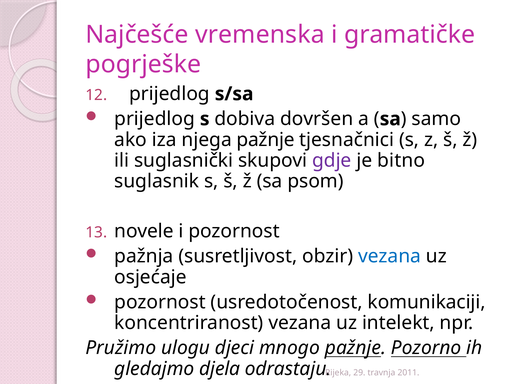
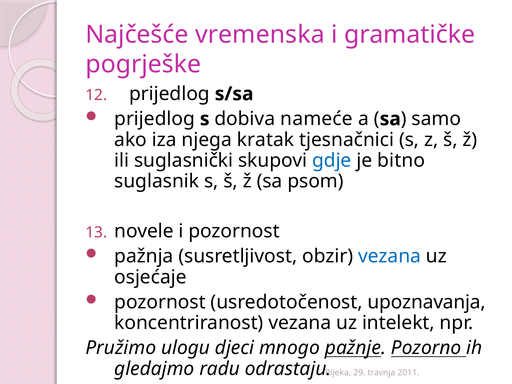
dovršen: dovršen -> nameće
njega pažnje: pažnje -> kratak
gdje colour: purple -> blue
komunikaciji: komunikaciji -> upoznavanja
djela: djela -> radu
